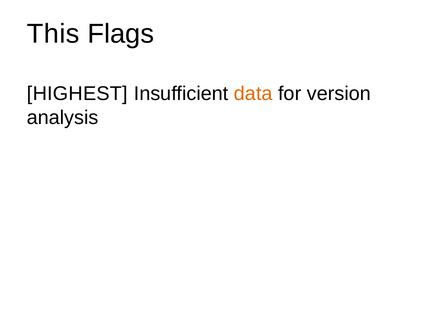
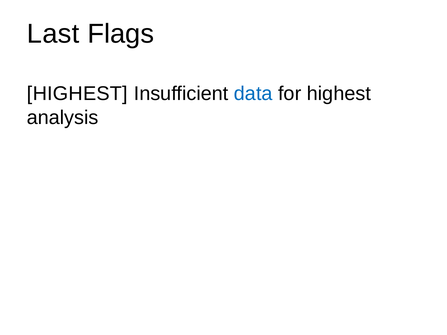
This: This -> Last
data colour: orange -> blue
for version: version -> highest
